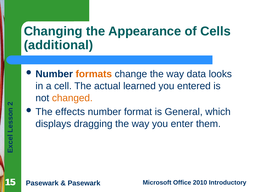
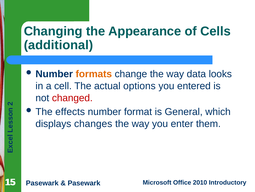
learned: learned -> options
changed colour: orange -> red
dragging: dragging -> changes
